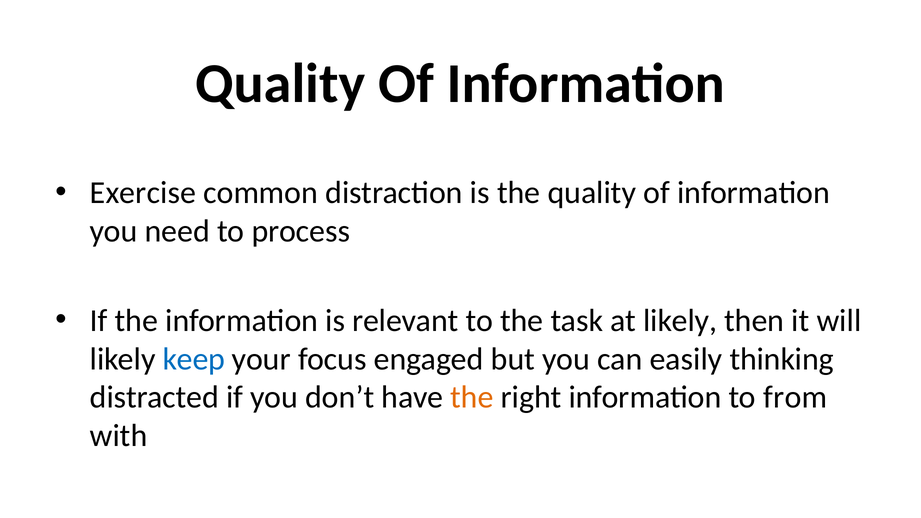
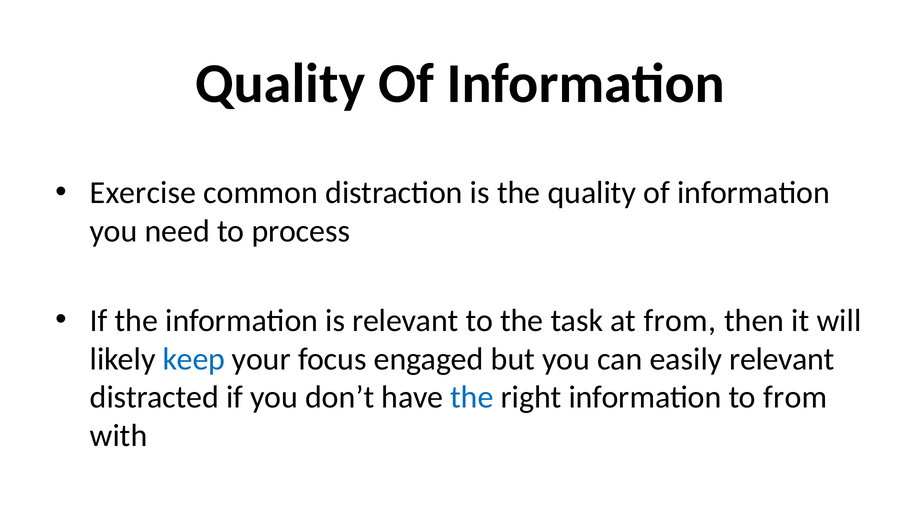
at likely: likely -> from
easily thinking: thinking -> relevant
the at (472, 397) colour: orange -> blue
